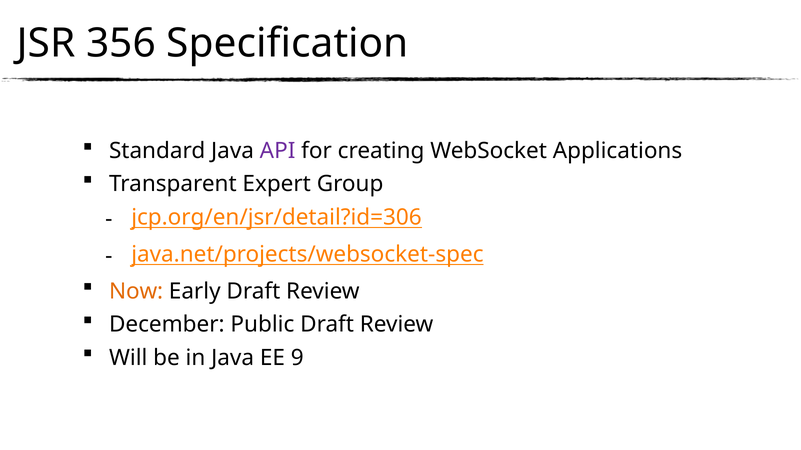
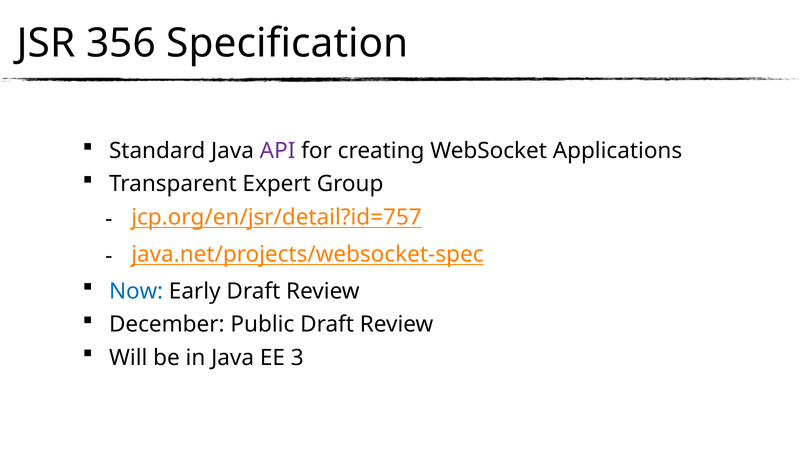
jcp.org/en/jsr/detail?id=306: jcp.org/en/jsr/detail?id=306 -> jcp.org/en/jsr/detail?id=757
Now colour: orange -> blue
9: 9 -> 3
